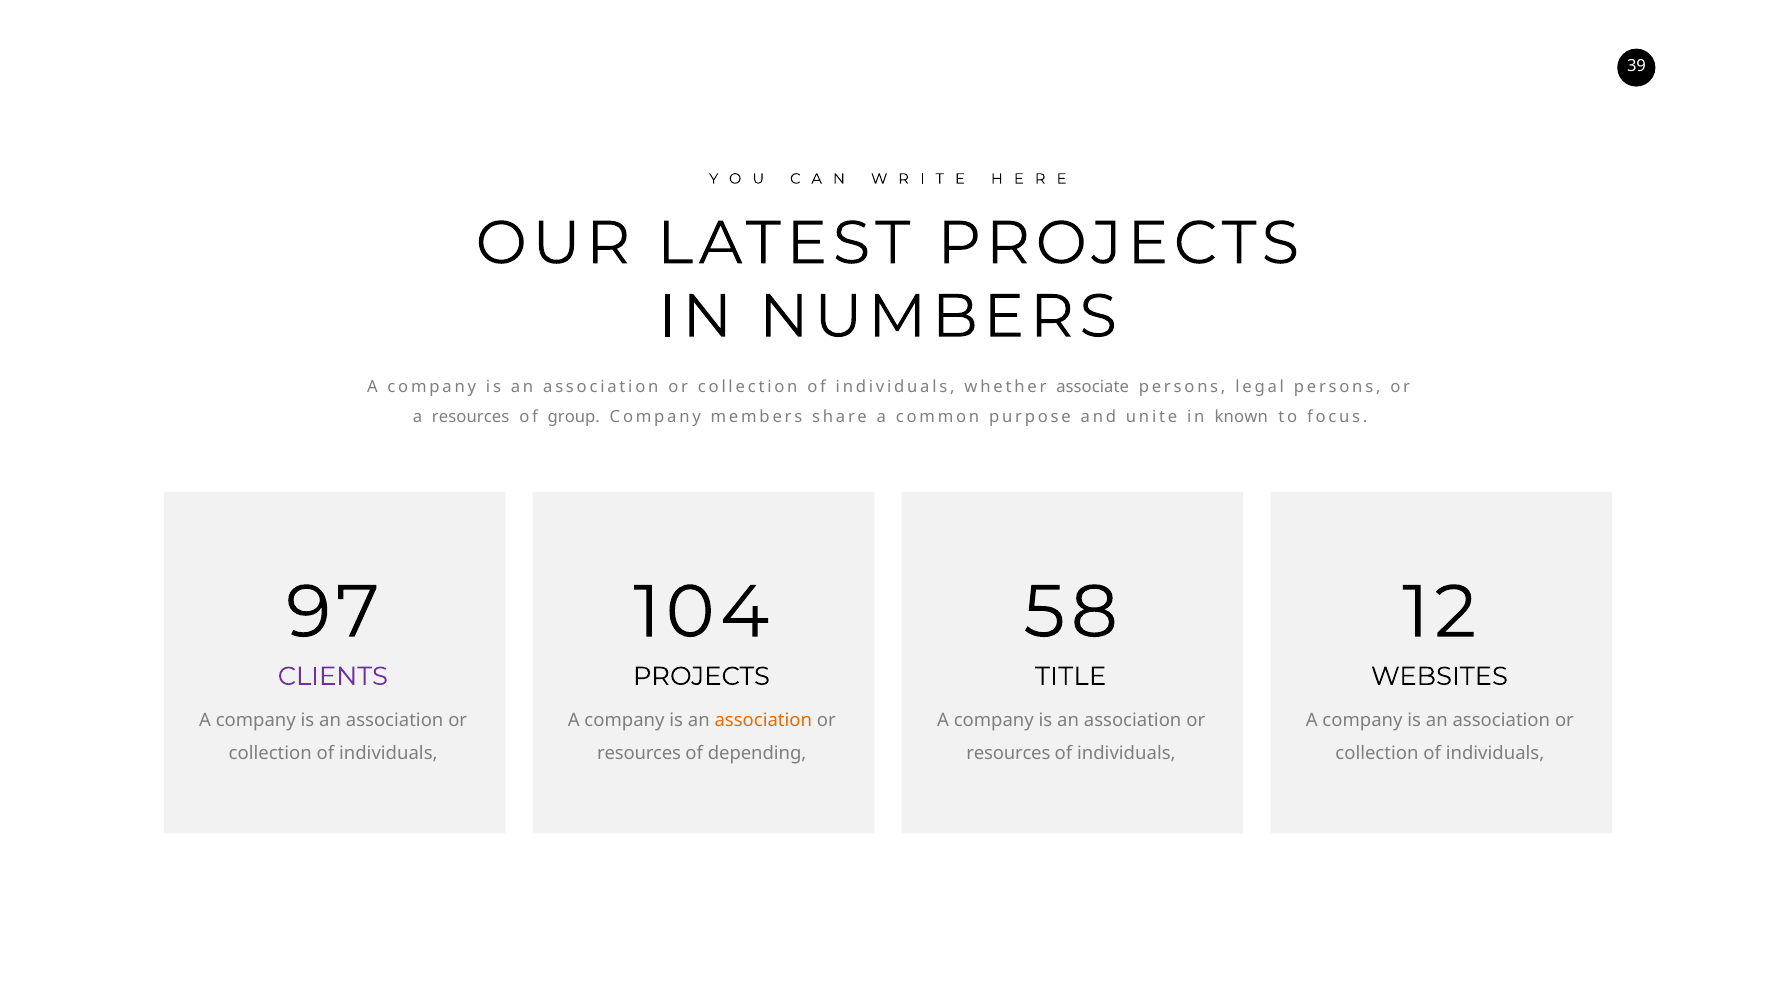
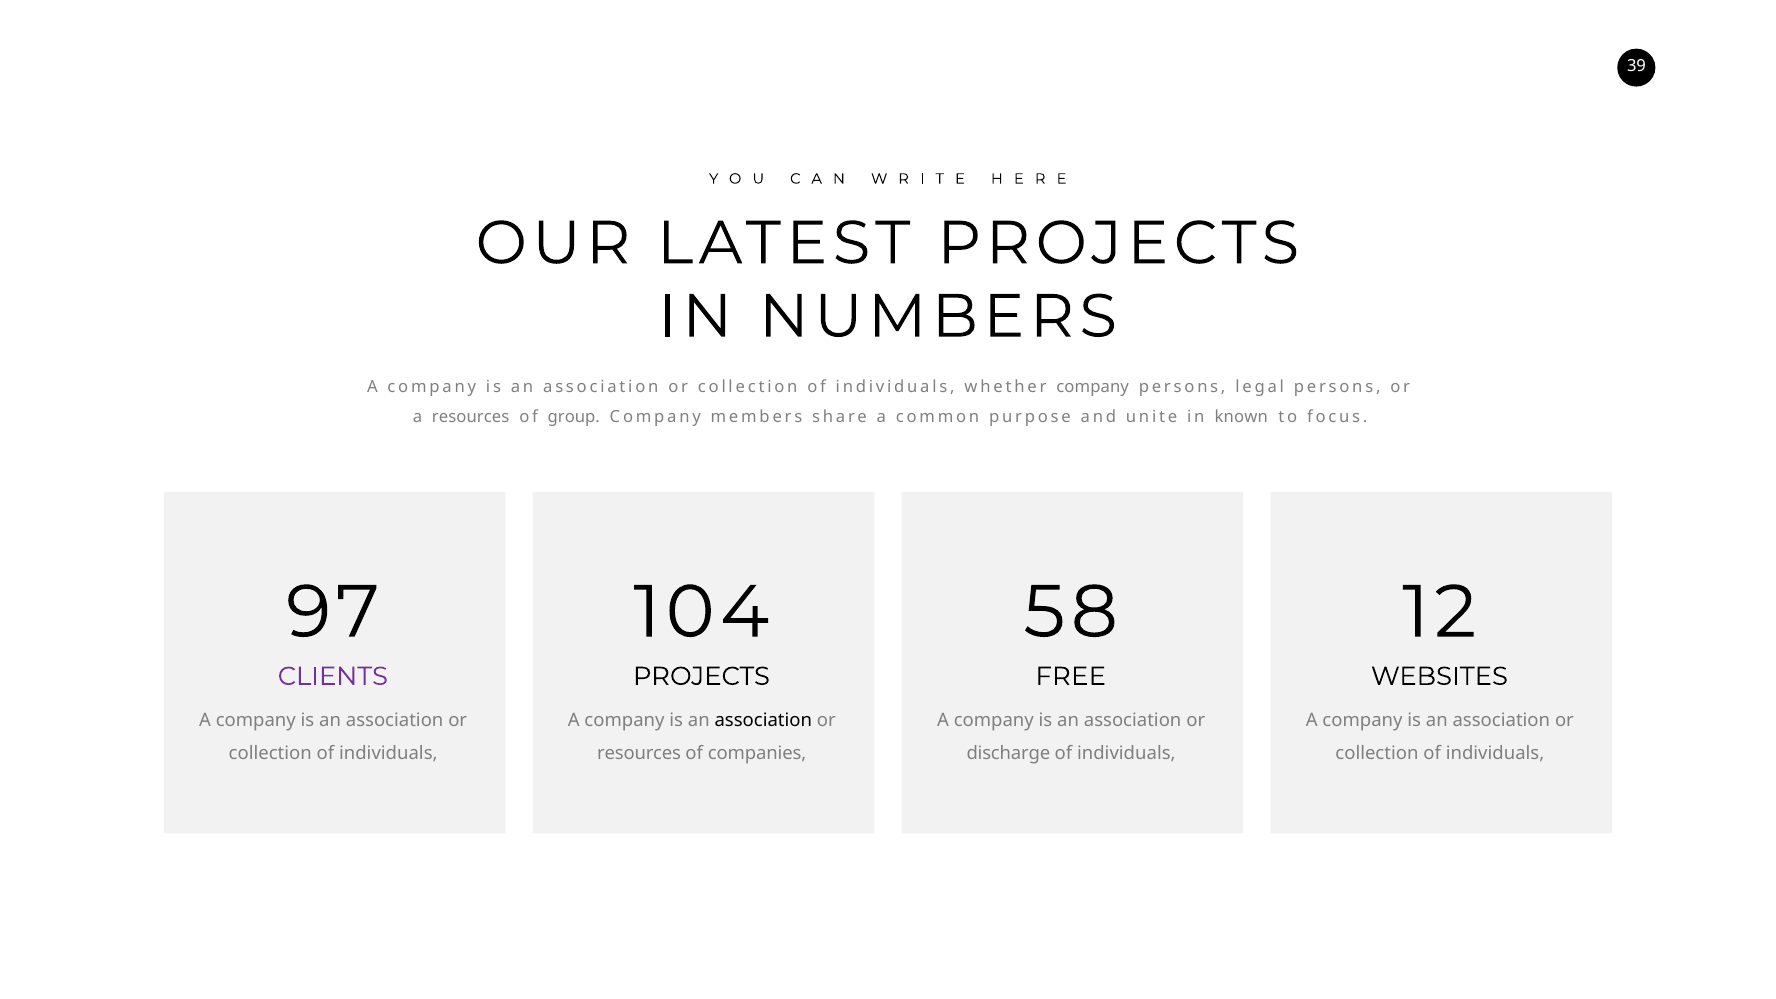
whether associate: associate -> company
TITLE: TITLE -> FREE
association at (763, 721) colour: orange -> black
depending: depending -> companies
resources at (1008, 754): resources -> discharge
